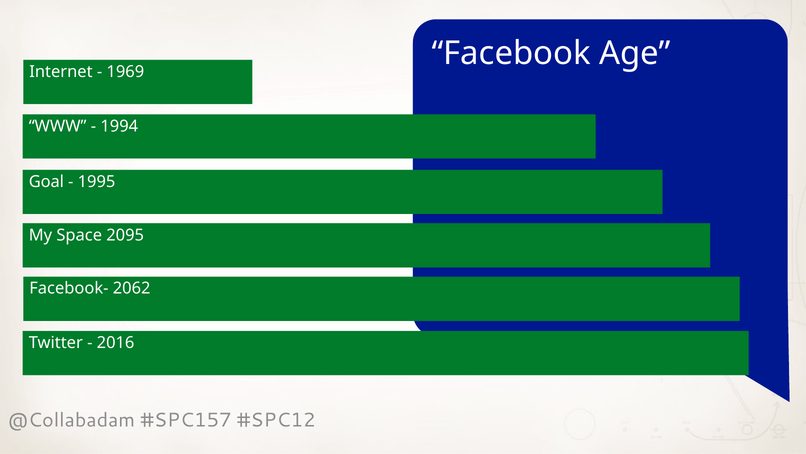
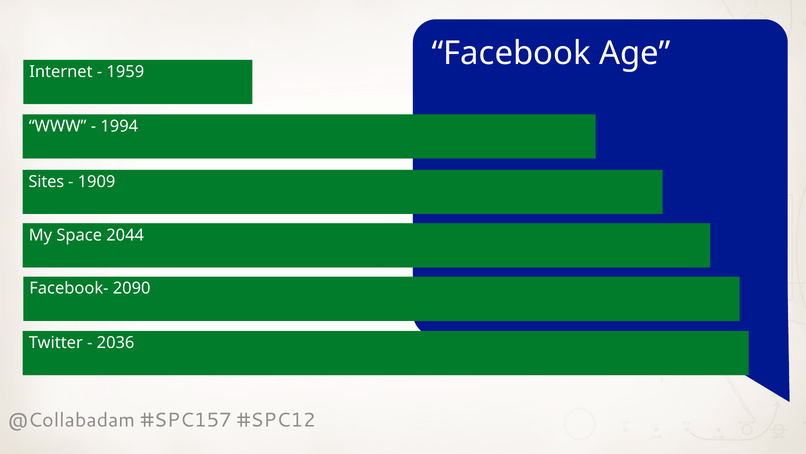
1969: 1969 -> 1959
Goal: Goal -> Sites
1995: 1995 -> 1909
2095: 2095 -> 2044
2062: 2062 -> 2090
2016: 2016 -> 2036
